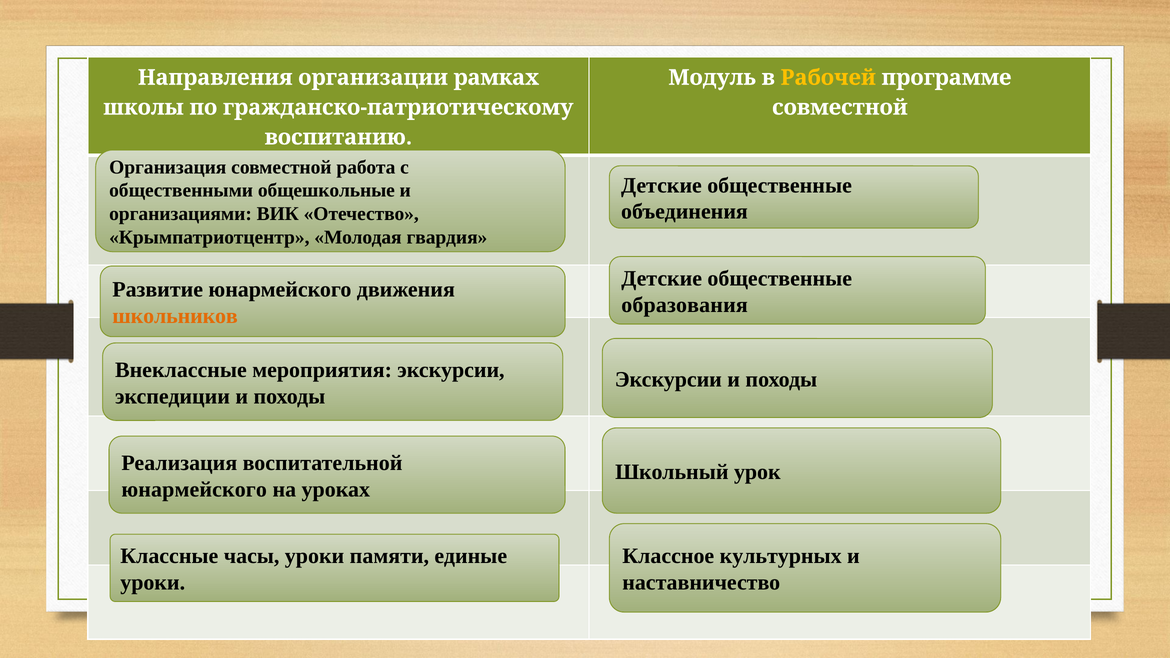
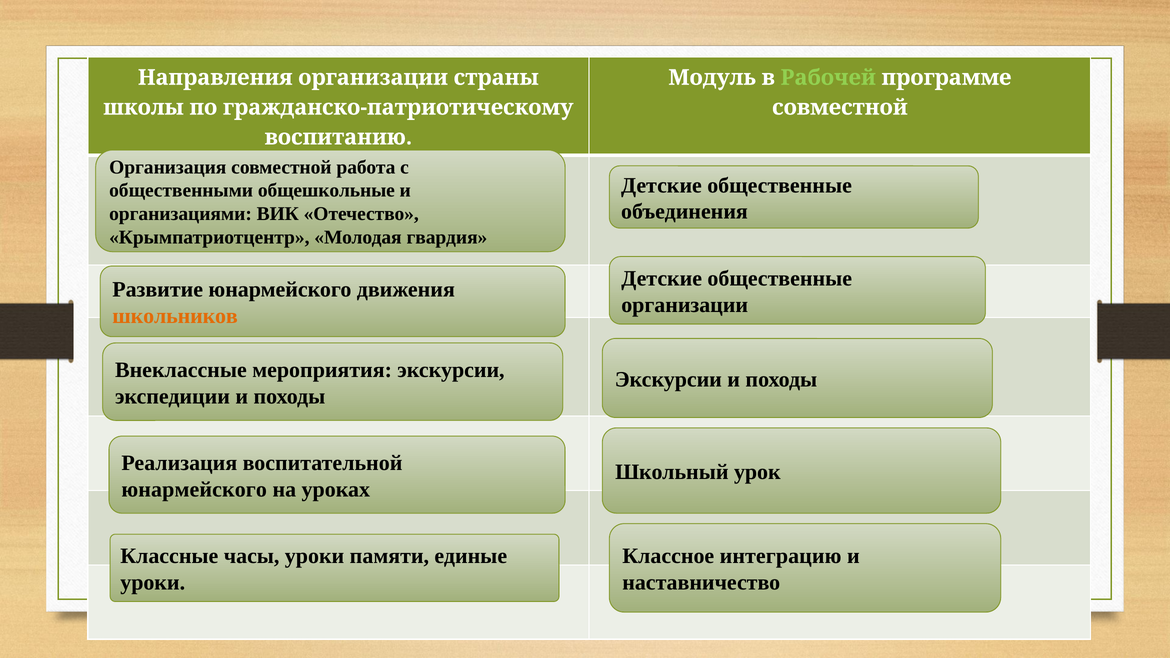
рамках: рамках -> страны
Рабочей colour: yellow -> light green
образования at (685, 305): образования -> организации
культурных: культурных -> интеграцию
